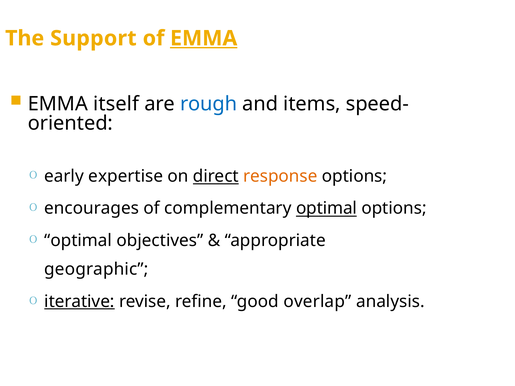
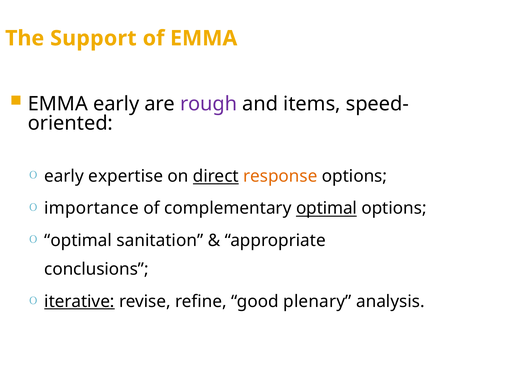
EMMA at (204, 38) underline: present -> none
EMMA itself: itself -> early
rough colour: blue -> purple
encourages: encourages -> importance
objectives: objectives -> sanitation
geographic: geographic -> conclusions
overlap: overlap -> plenary
